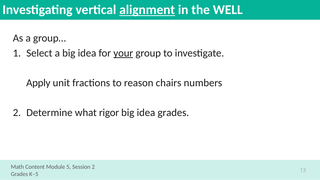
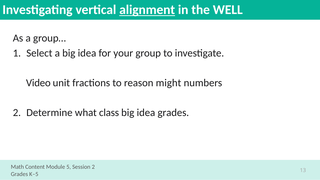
your underline: present -> none
Apply: Apply -> Video
chairs: chairs -> might
rigor: rigor -> class
